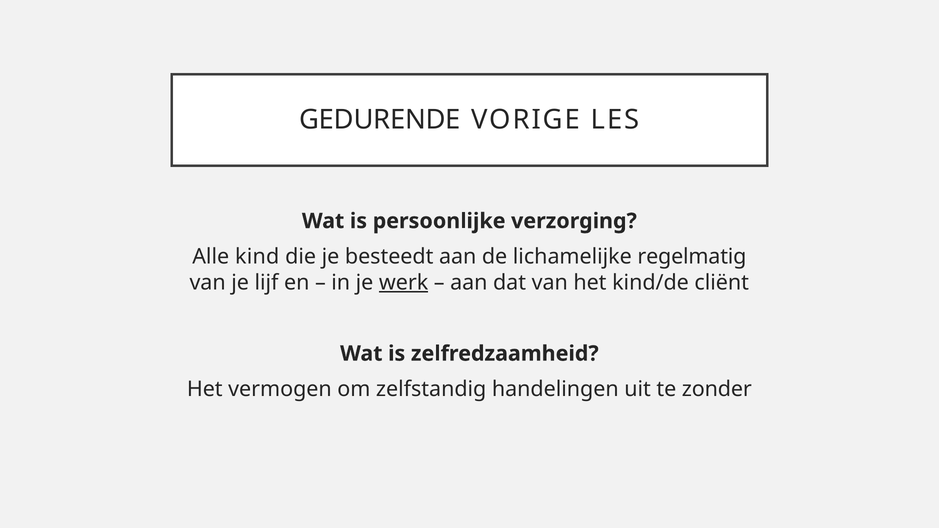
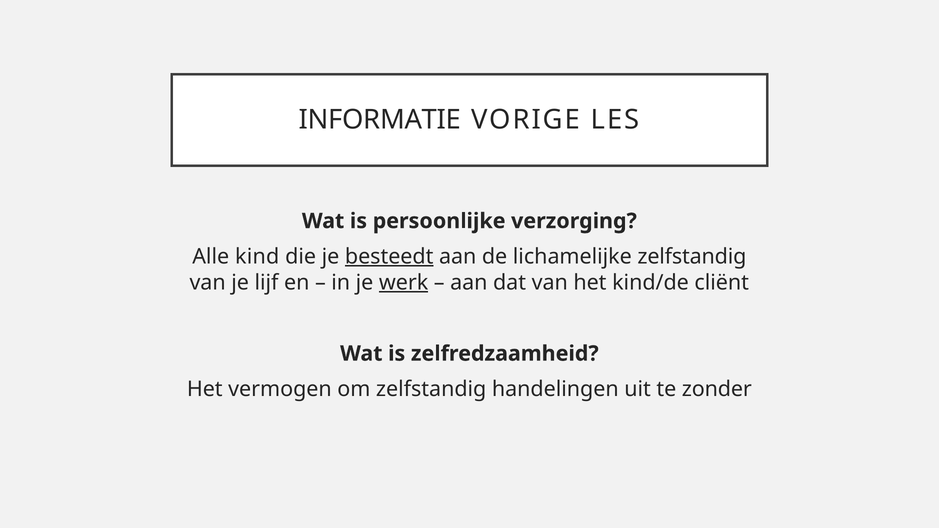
GEDURENDE: GEDURENDE -> INFORMATIE
besteedt underline: none -> present
lichamelijke regelmatig: regelmatig -> zelfstandig
